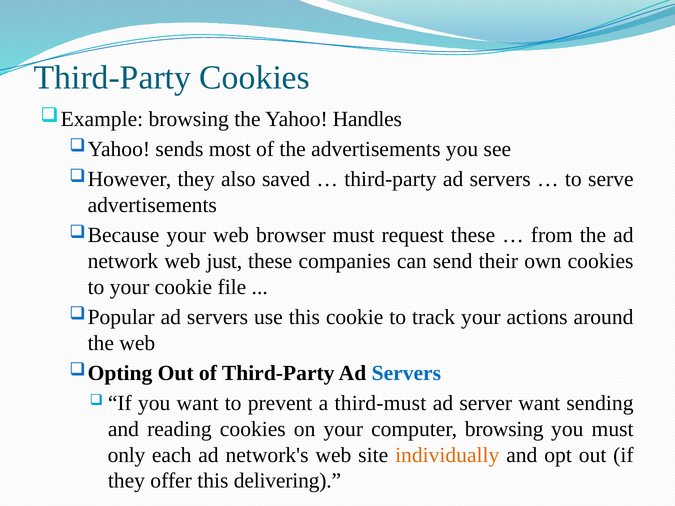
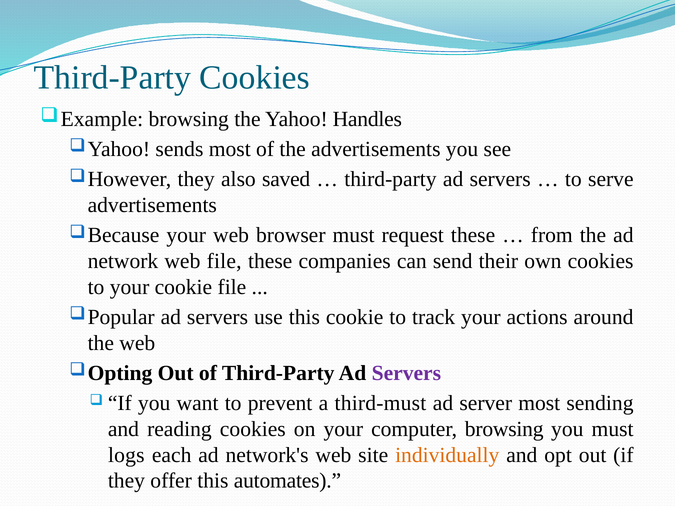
web just: just -> file
Servers at (406, 373) colour: blue -> purple
server want: want -> most
only: only -> logs
delivering: delivering -> automates
